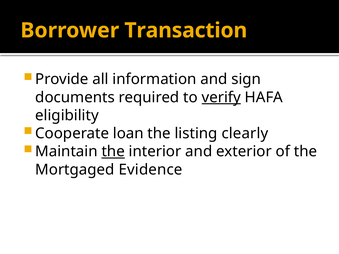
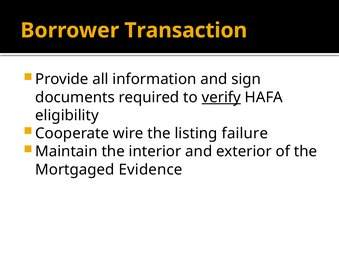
loan: loan -> wire
clearly: clearly -> failure
the at (113, 152) underline: present -> none
